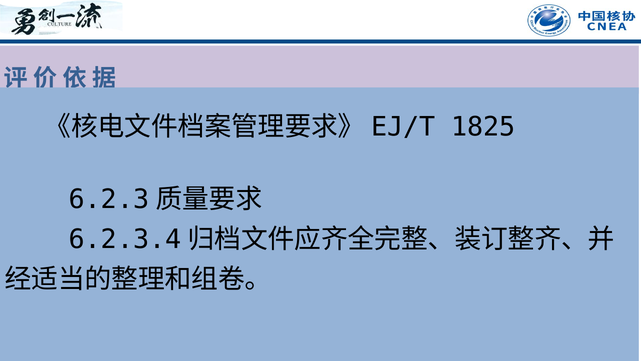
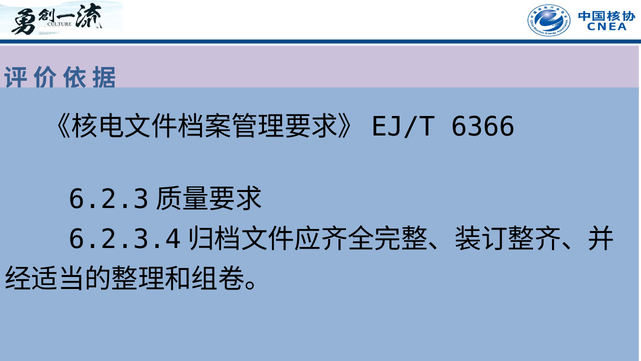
1825: 1825 -> 6366
